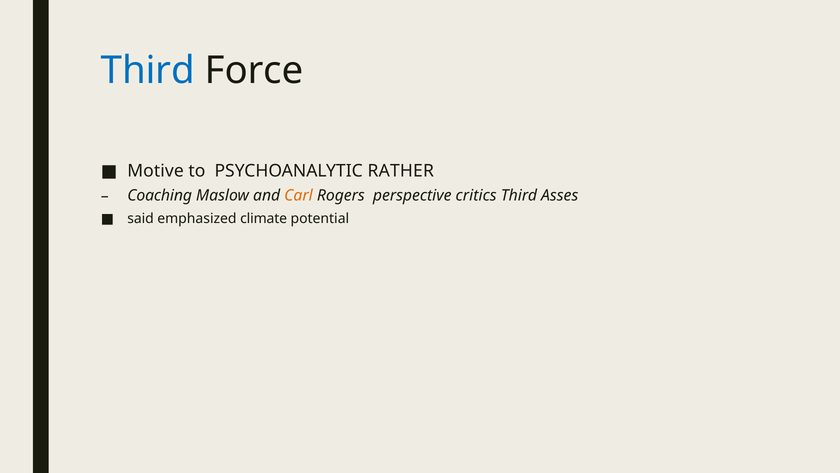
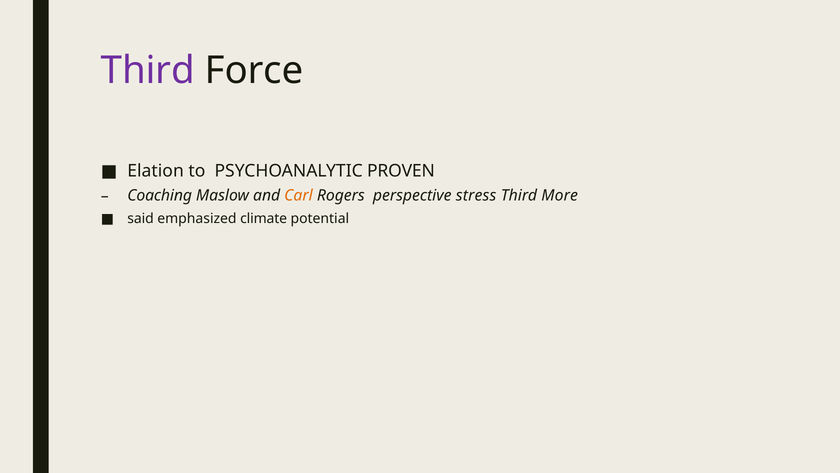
Third at (148, 71) colour: blue -> purple
Motive: Motive -> Elation
RATHER: RATHER -> PROVEN
critics: critics -> stress
Asses: Asses -> More
